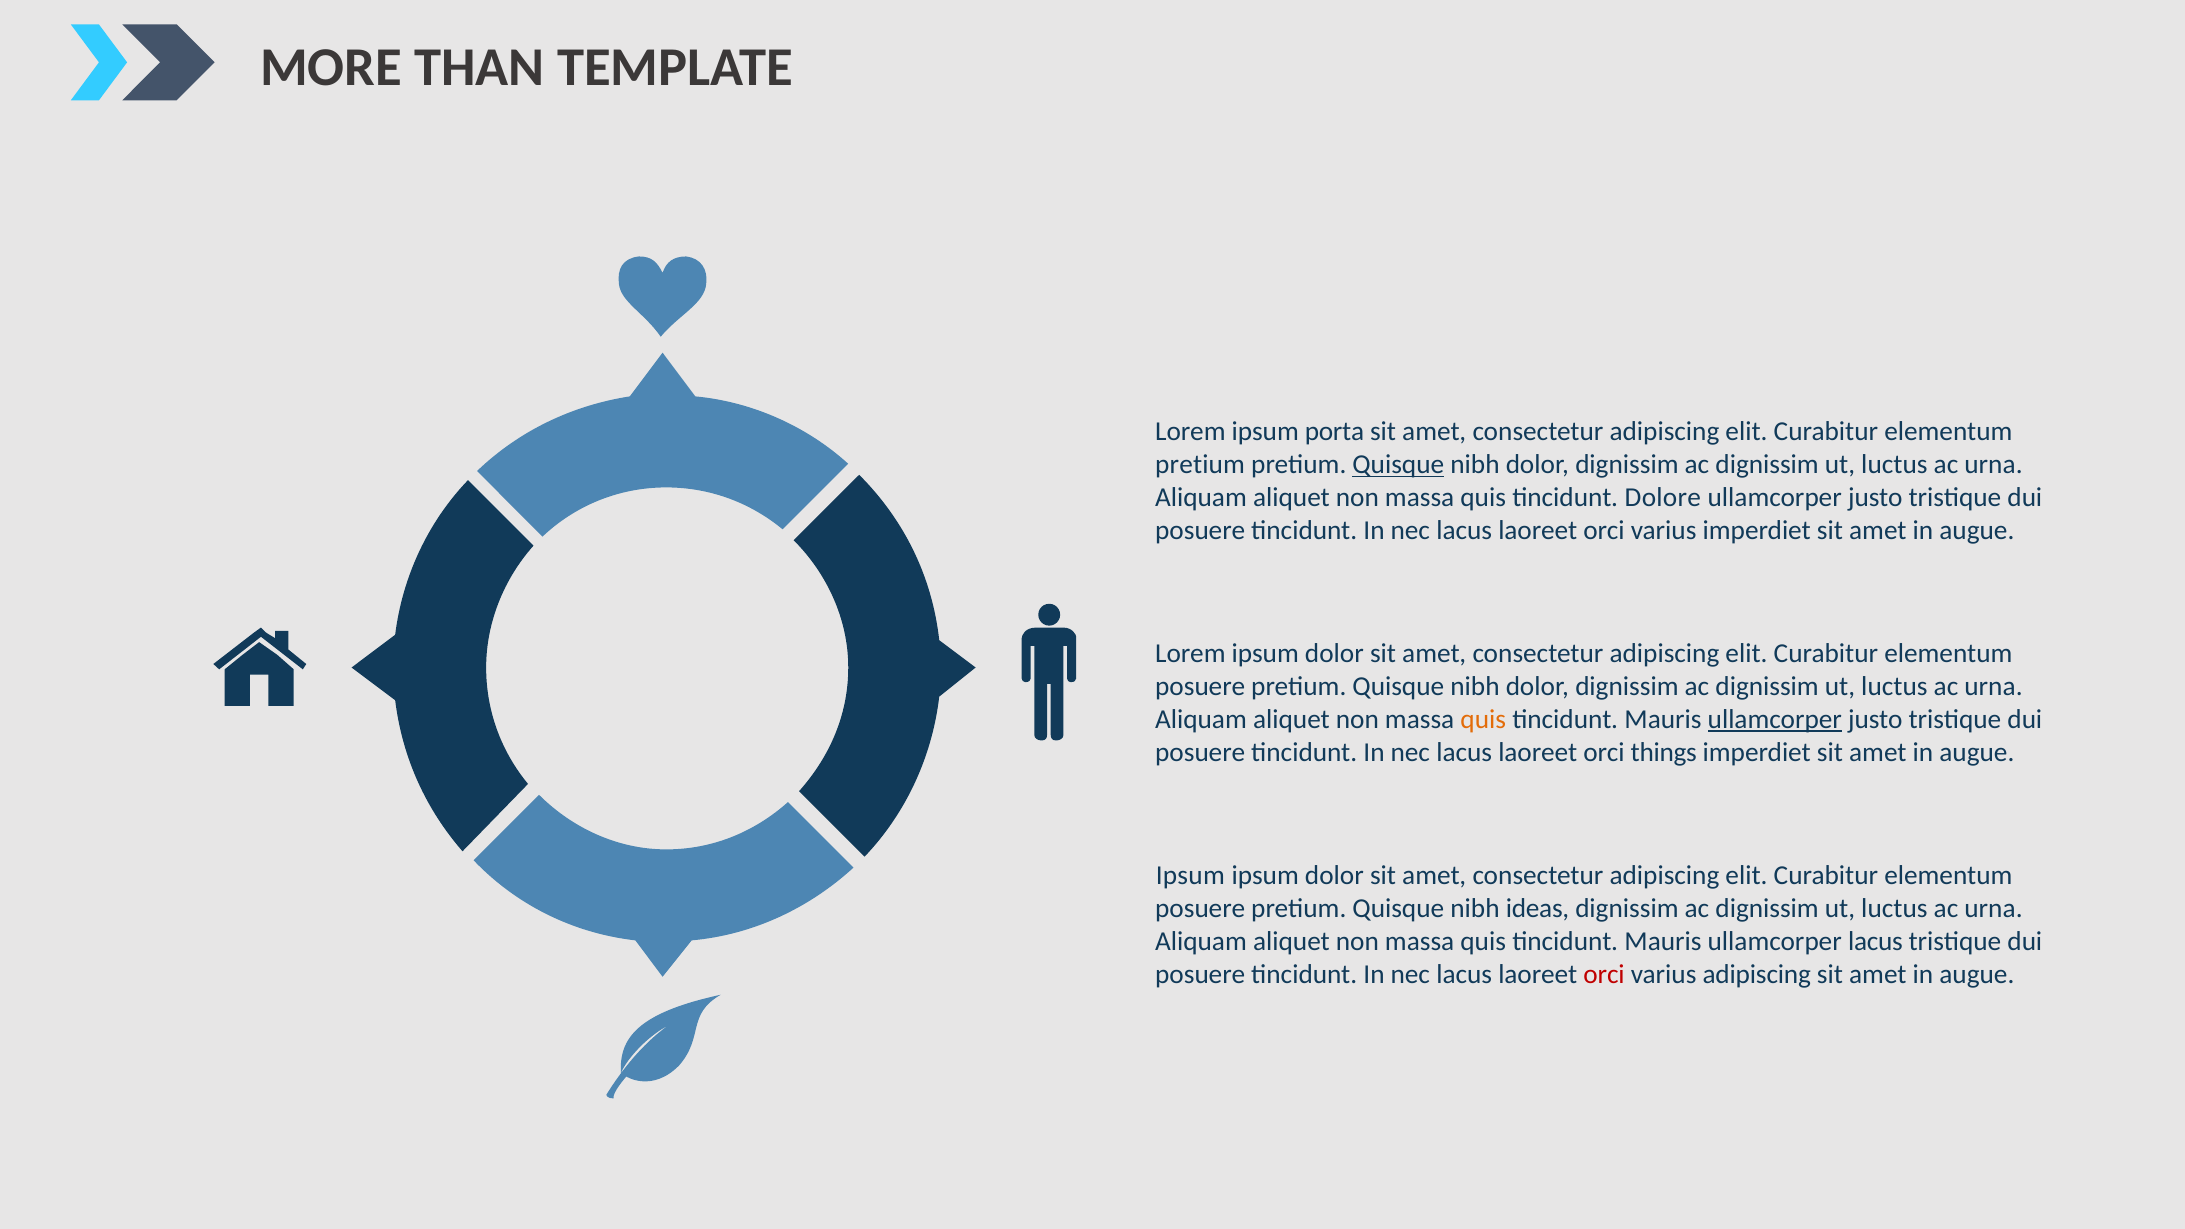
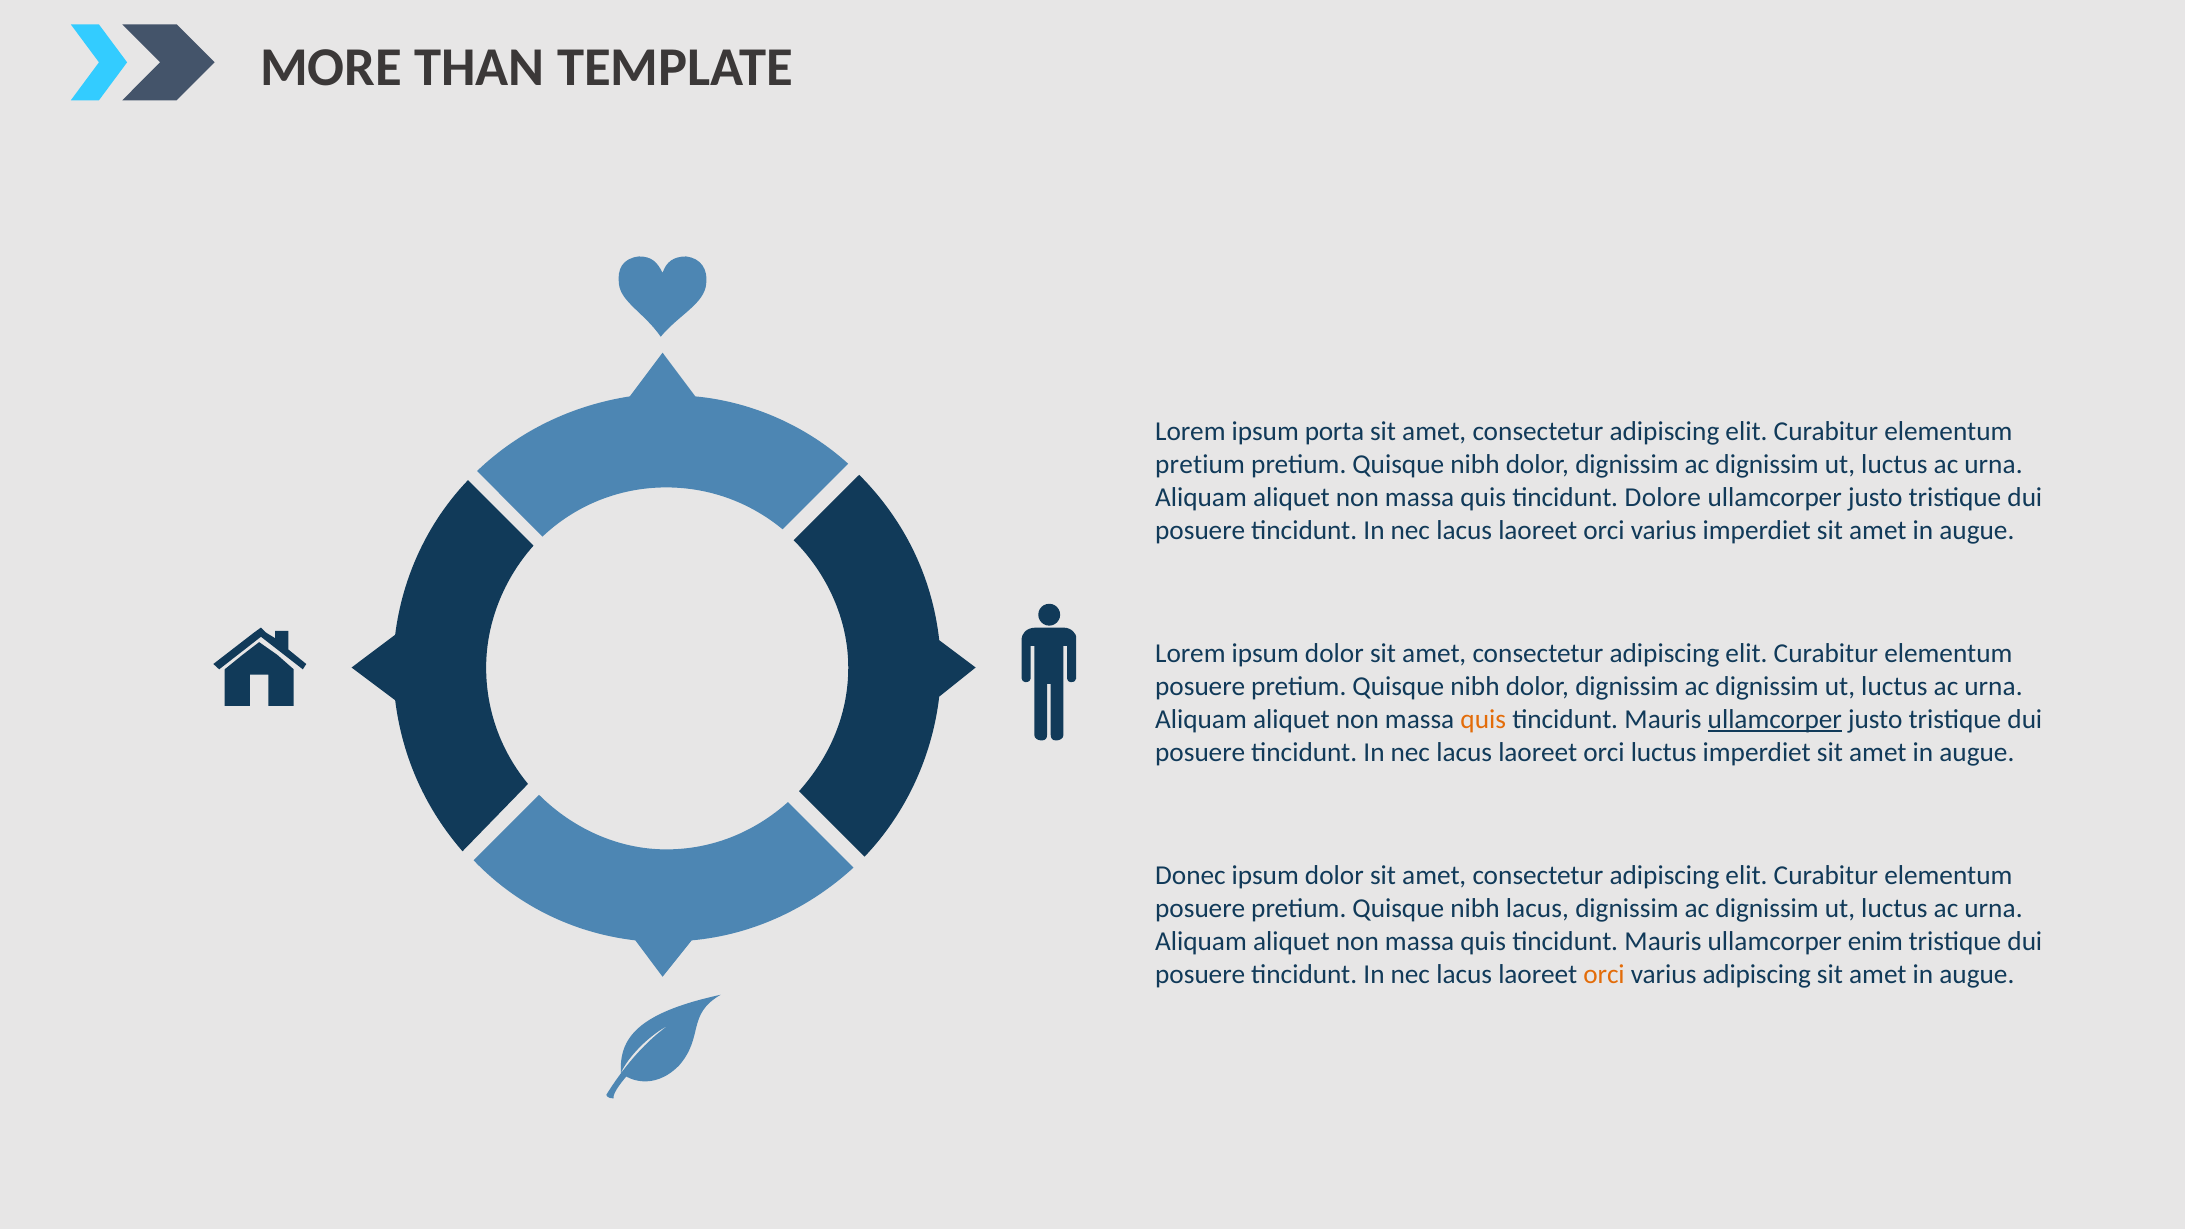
Quisque at (1398, 465) underline: present -> none
orci things: things -> luctus
Ipsum at (1190, 876): Ipsum -> Donec
nibh ideas: ideas -> lacus
ullamcorper lacus: lacus -> enim
orci at (1604, 974) colour: red -> orange
